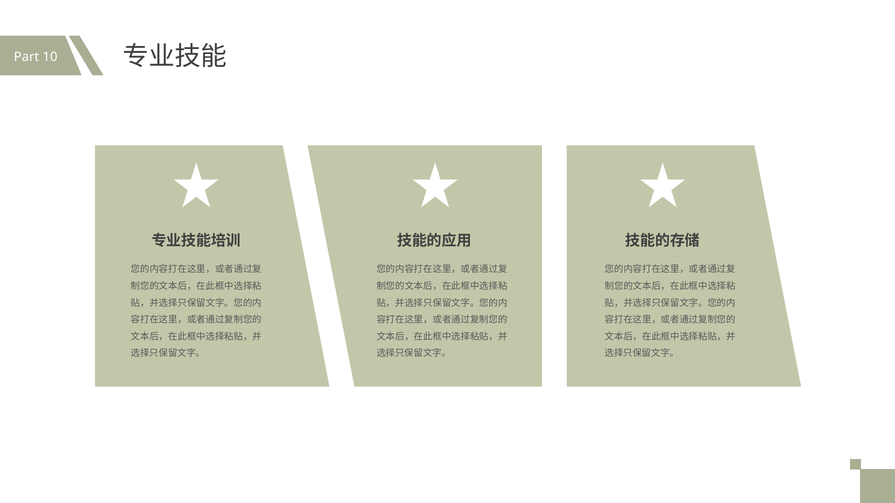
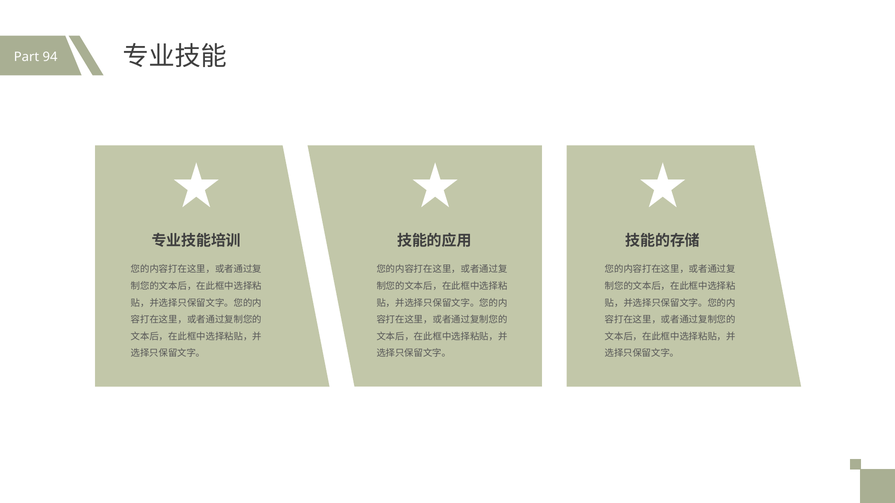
10: 10 -> 94
